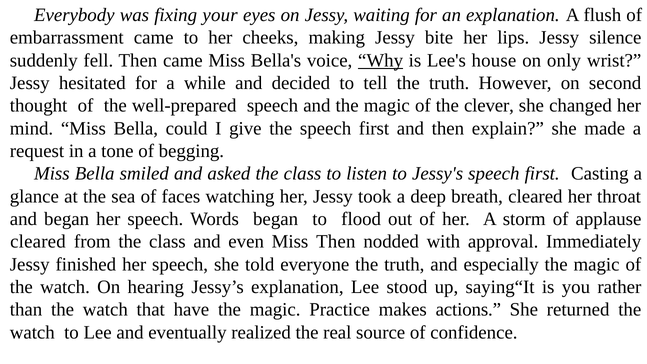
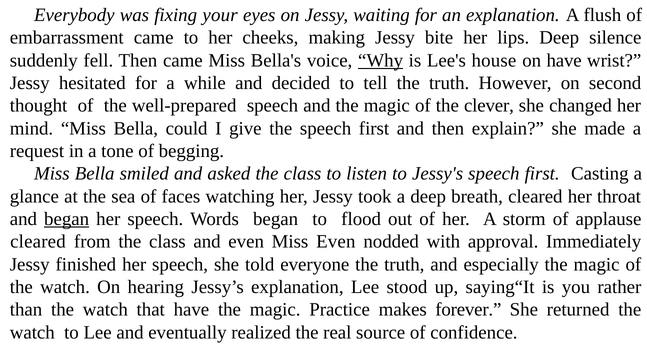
lips Jessy: Jessy -> Deep
on only: only -> have
began at (67, 219) underline: none -> present
Miss Then: Then -> Even
actions: actions -> forever
